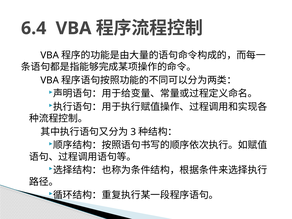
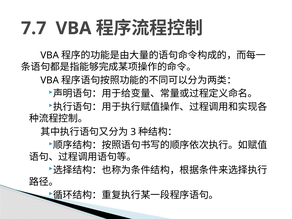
6.4: 6.4 -> 7.7
